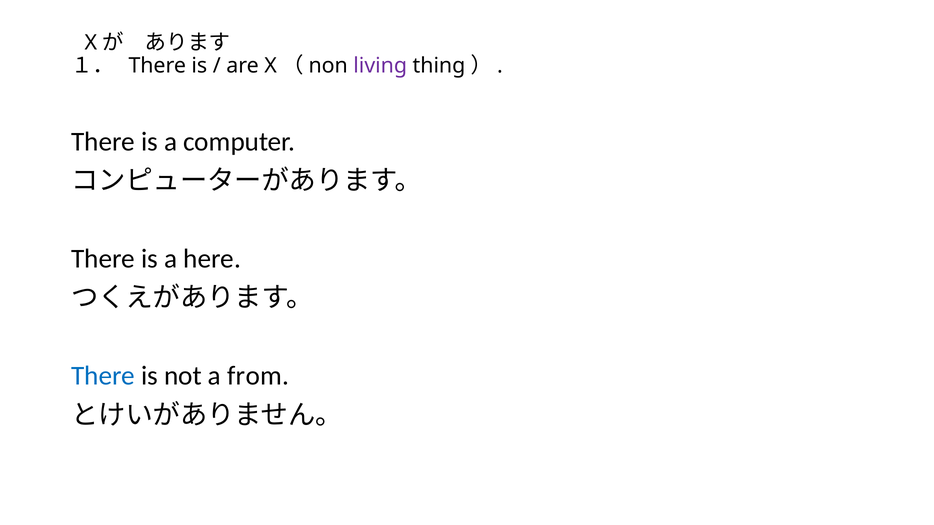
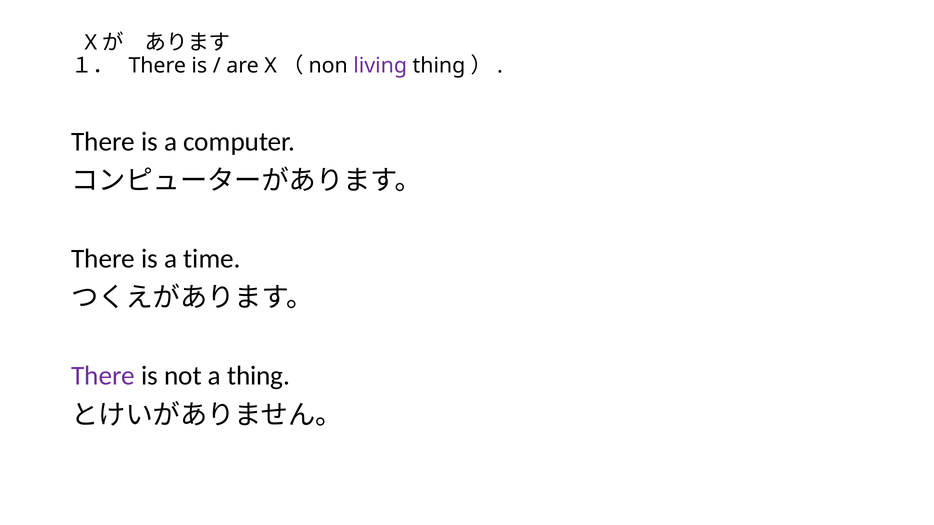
here: here -> time
There at (103, 376) colour: blue -> purple
a from: from -> thing
